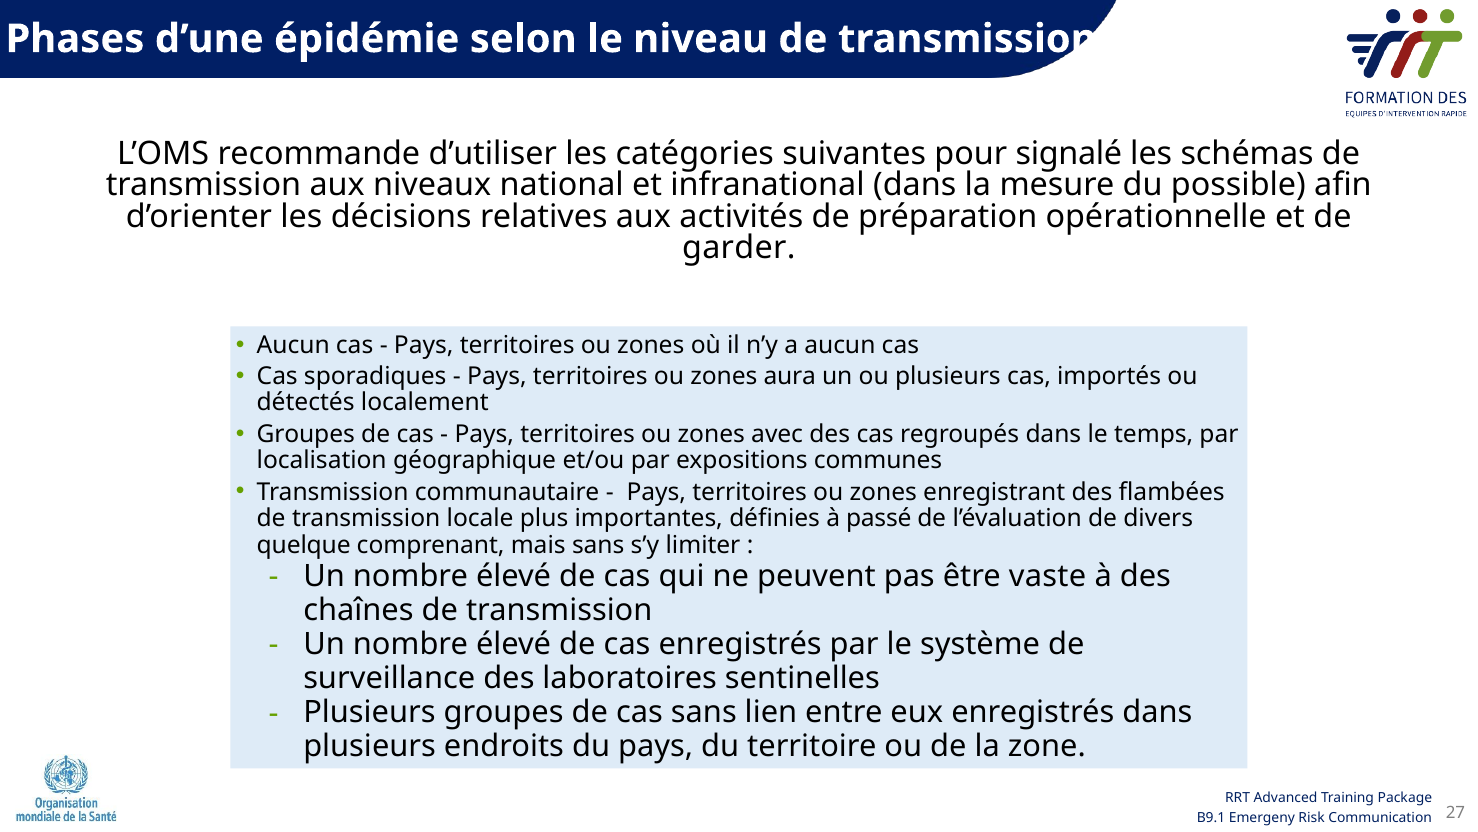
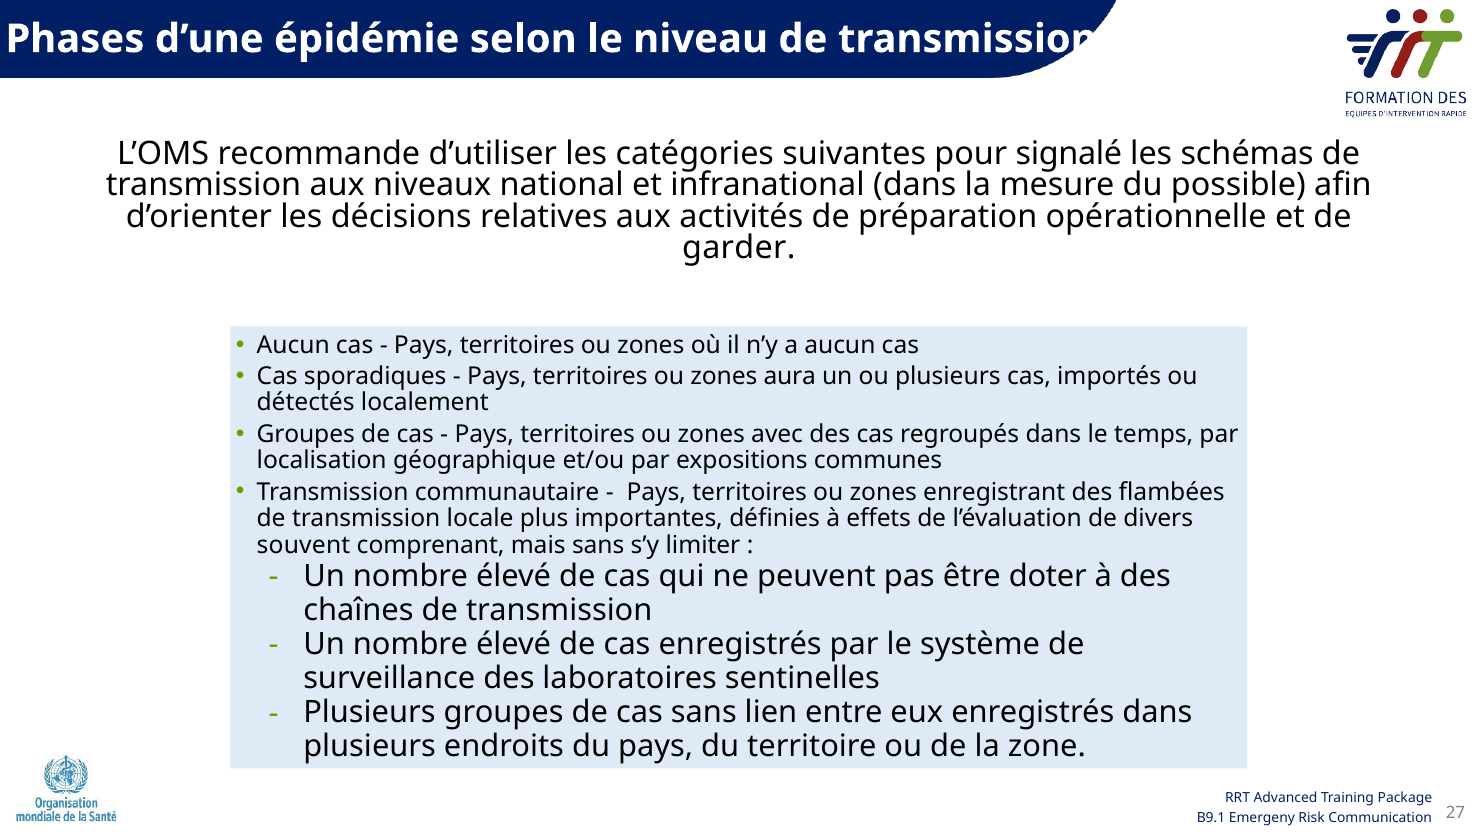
passé: passé -> effets
quelque: quelque -> souvent
vaste: vaste -> doter
